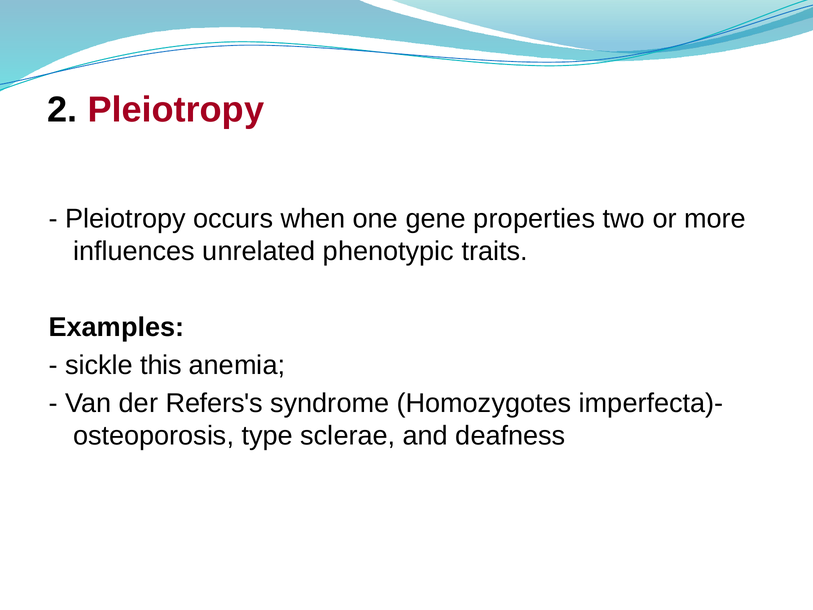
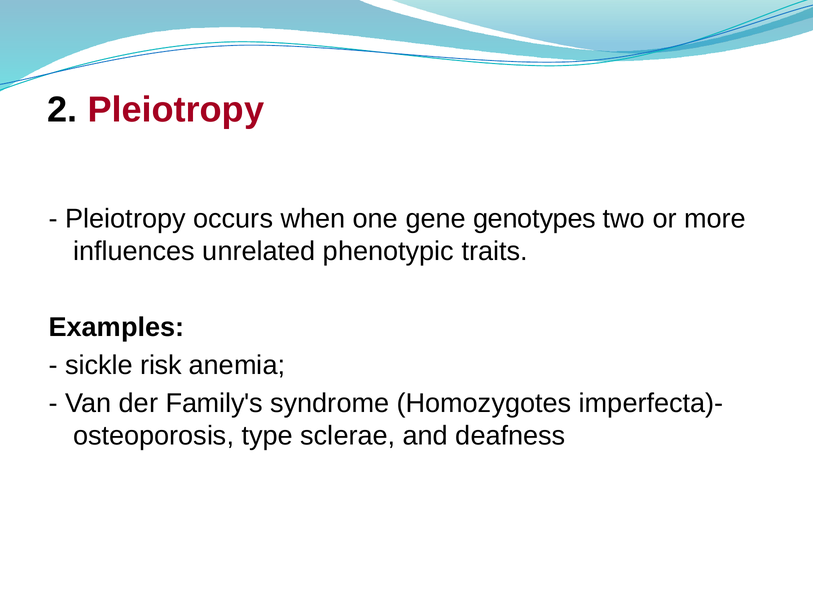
properties: properties -> genotypes
this: this -> risk
Refers's: Refers's -> Family's
